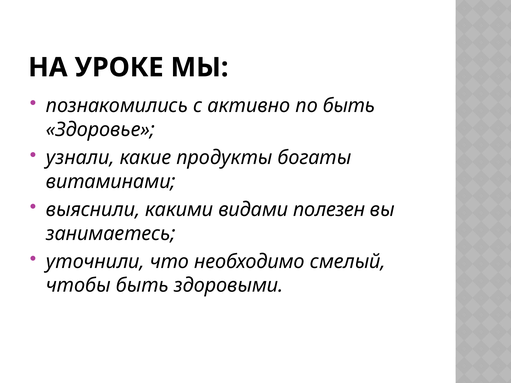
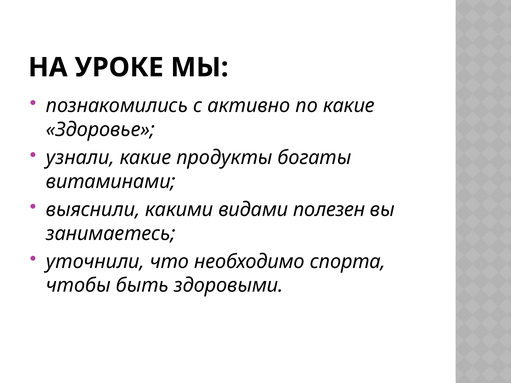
по быть: быть -> какие
смелый: смелый -> спорта
